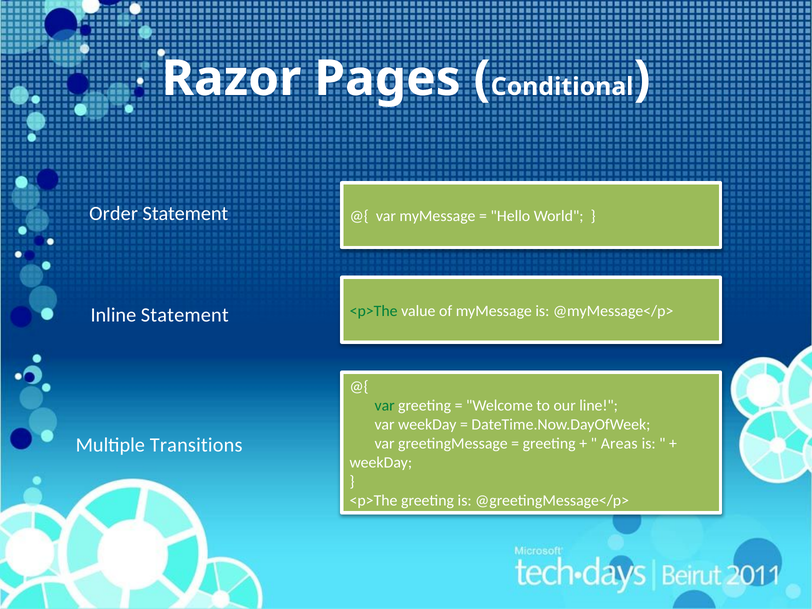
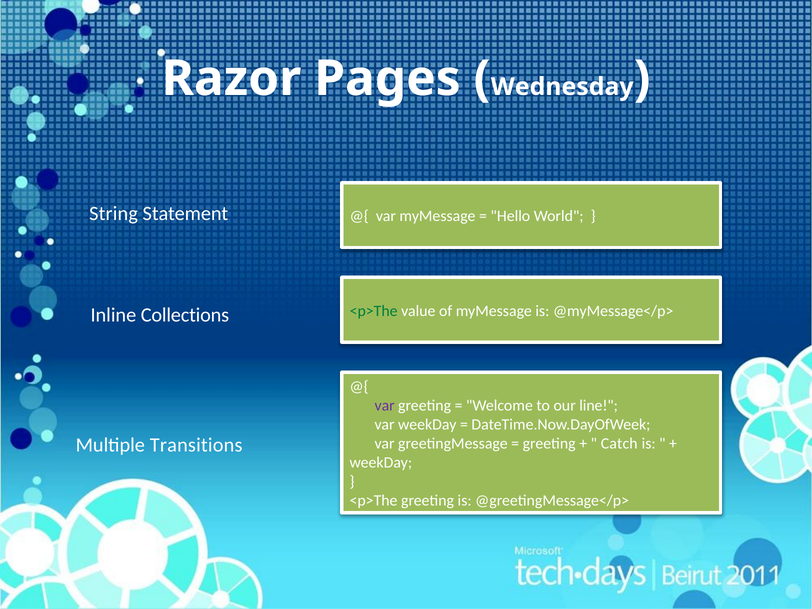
Conditional: Conditional -> Wednesday
Order: Order -> String
Inline Statement: Statement -> Collections
var at (385, 406) colour: green -> purple
Areas: Areas -> Catch
